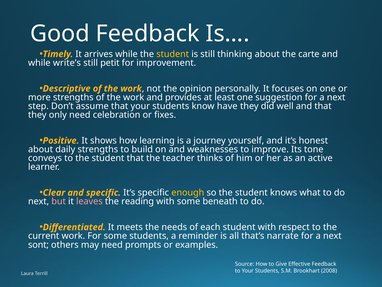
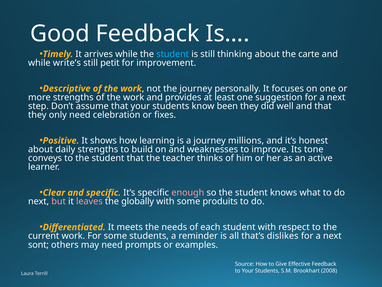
student at (173, 54) colour: yellow -> light blue
the opinion: opinion -> journey
have: have -> been
yourself: yourself -> millions
enough colour: yellow -> pink
reading: reading -> globally
beneath: beneath -> produits
narrate: narrate -> dislikes
